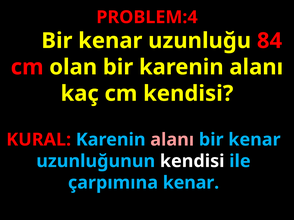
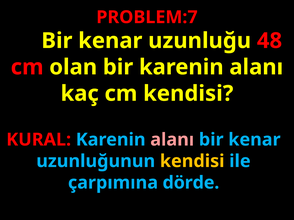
PROBLEM:4: PROBLEM:4 -> PROBLEM:7
84: 84 -> 48
kendisi at (192, 162) colour: white -> yellow
çarpımına kenar: kenar -> dörde
